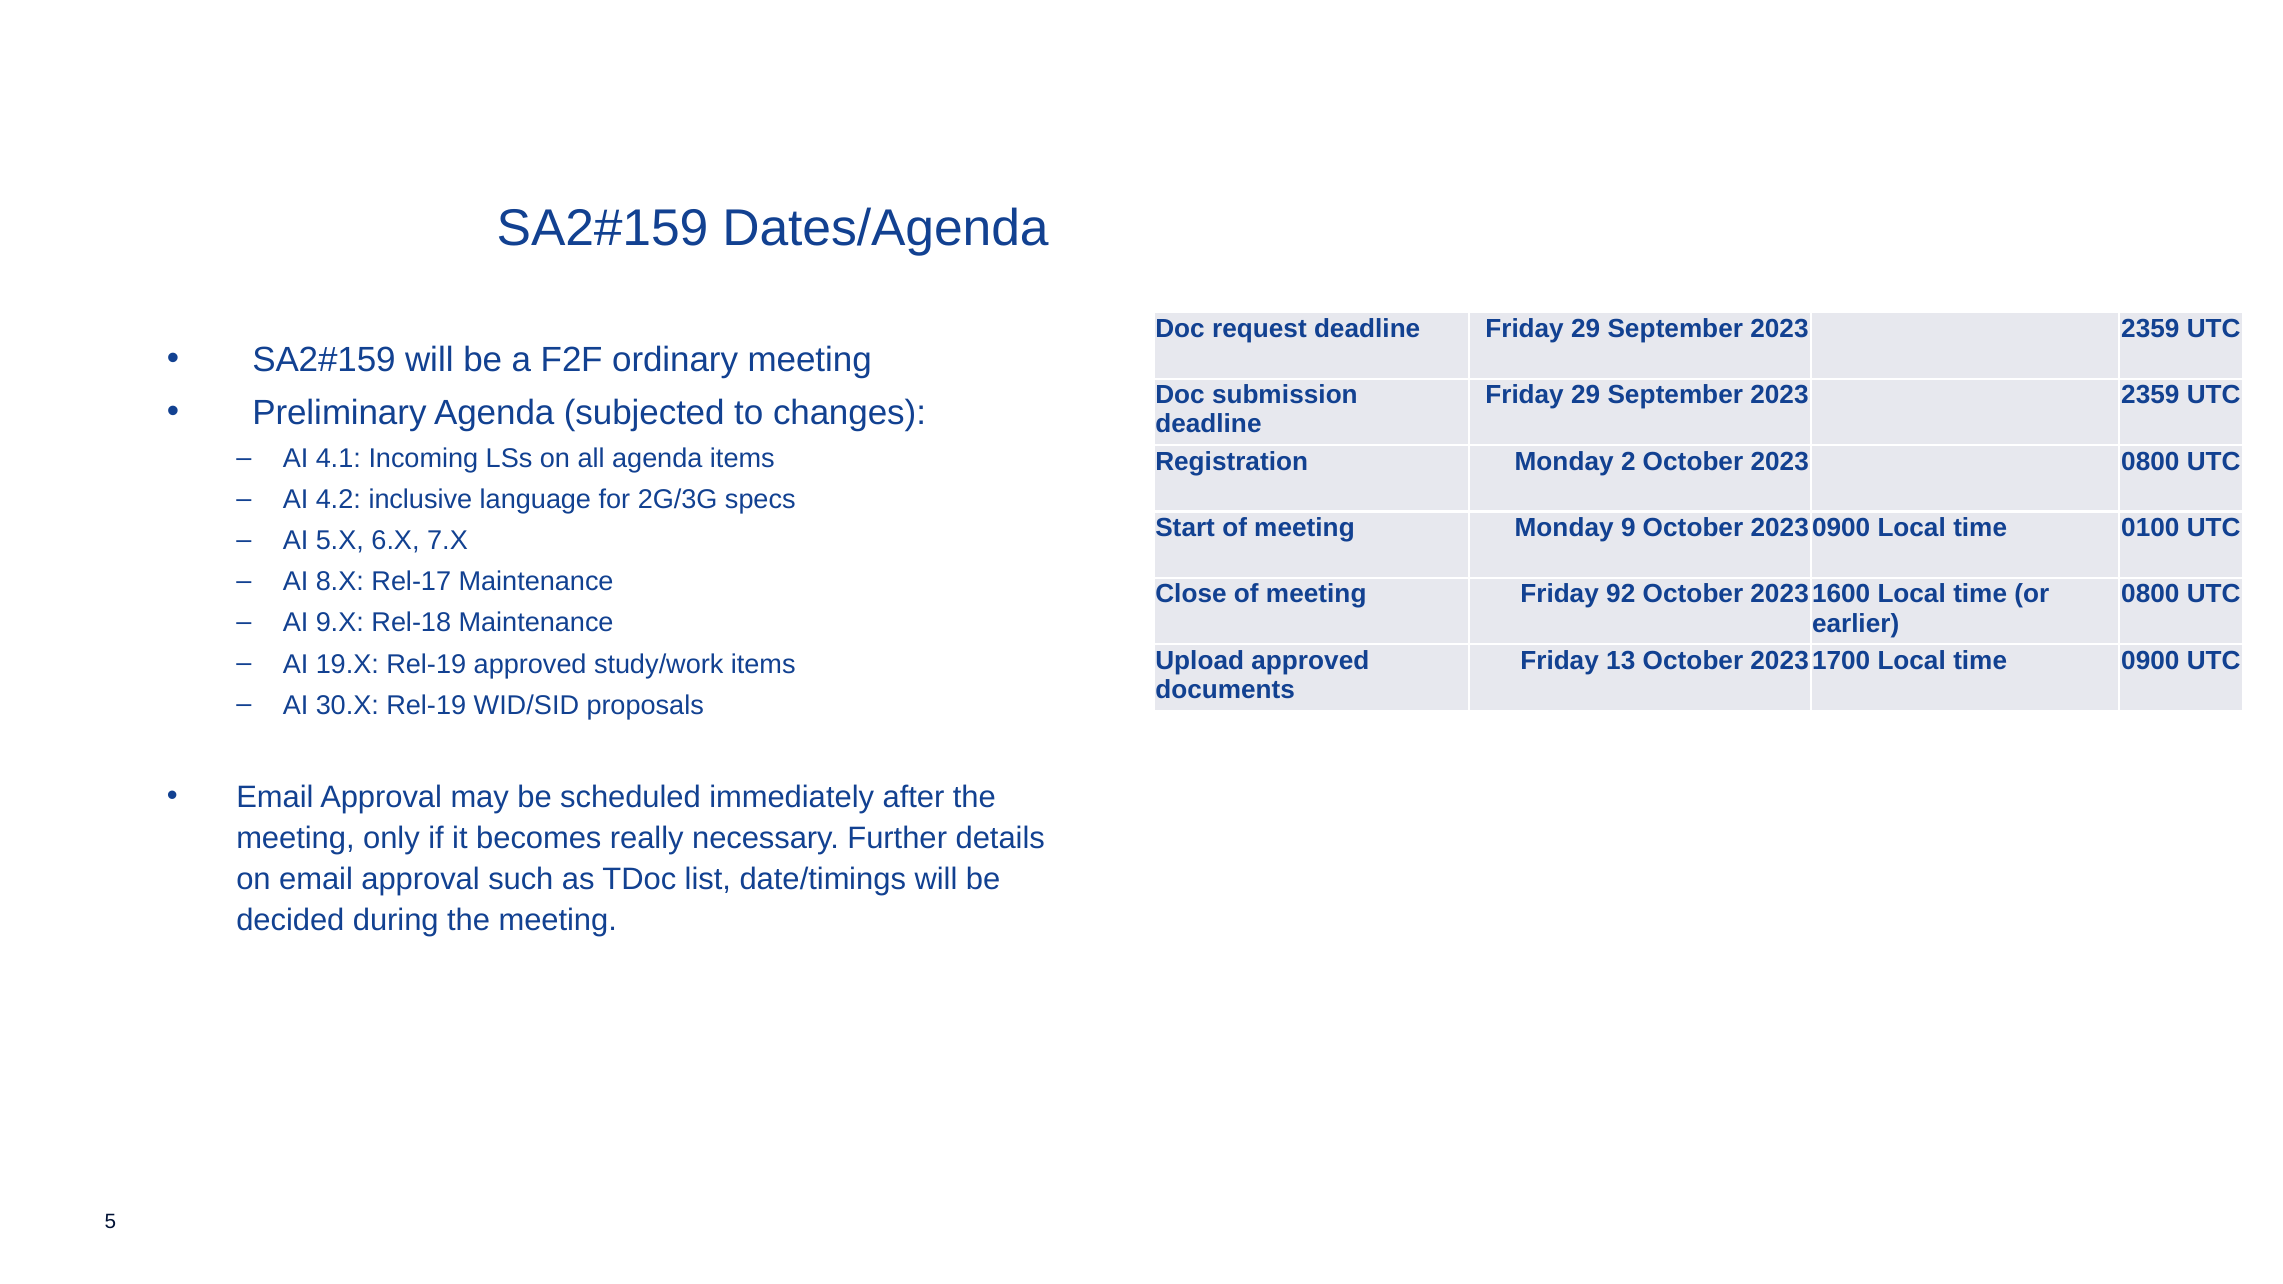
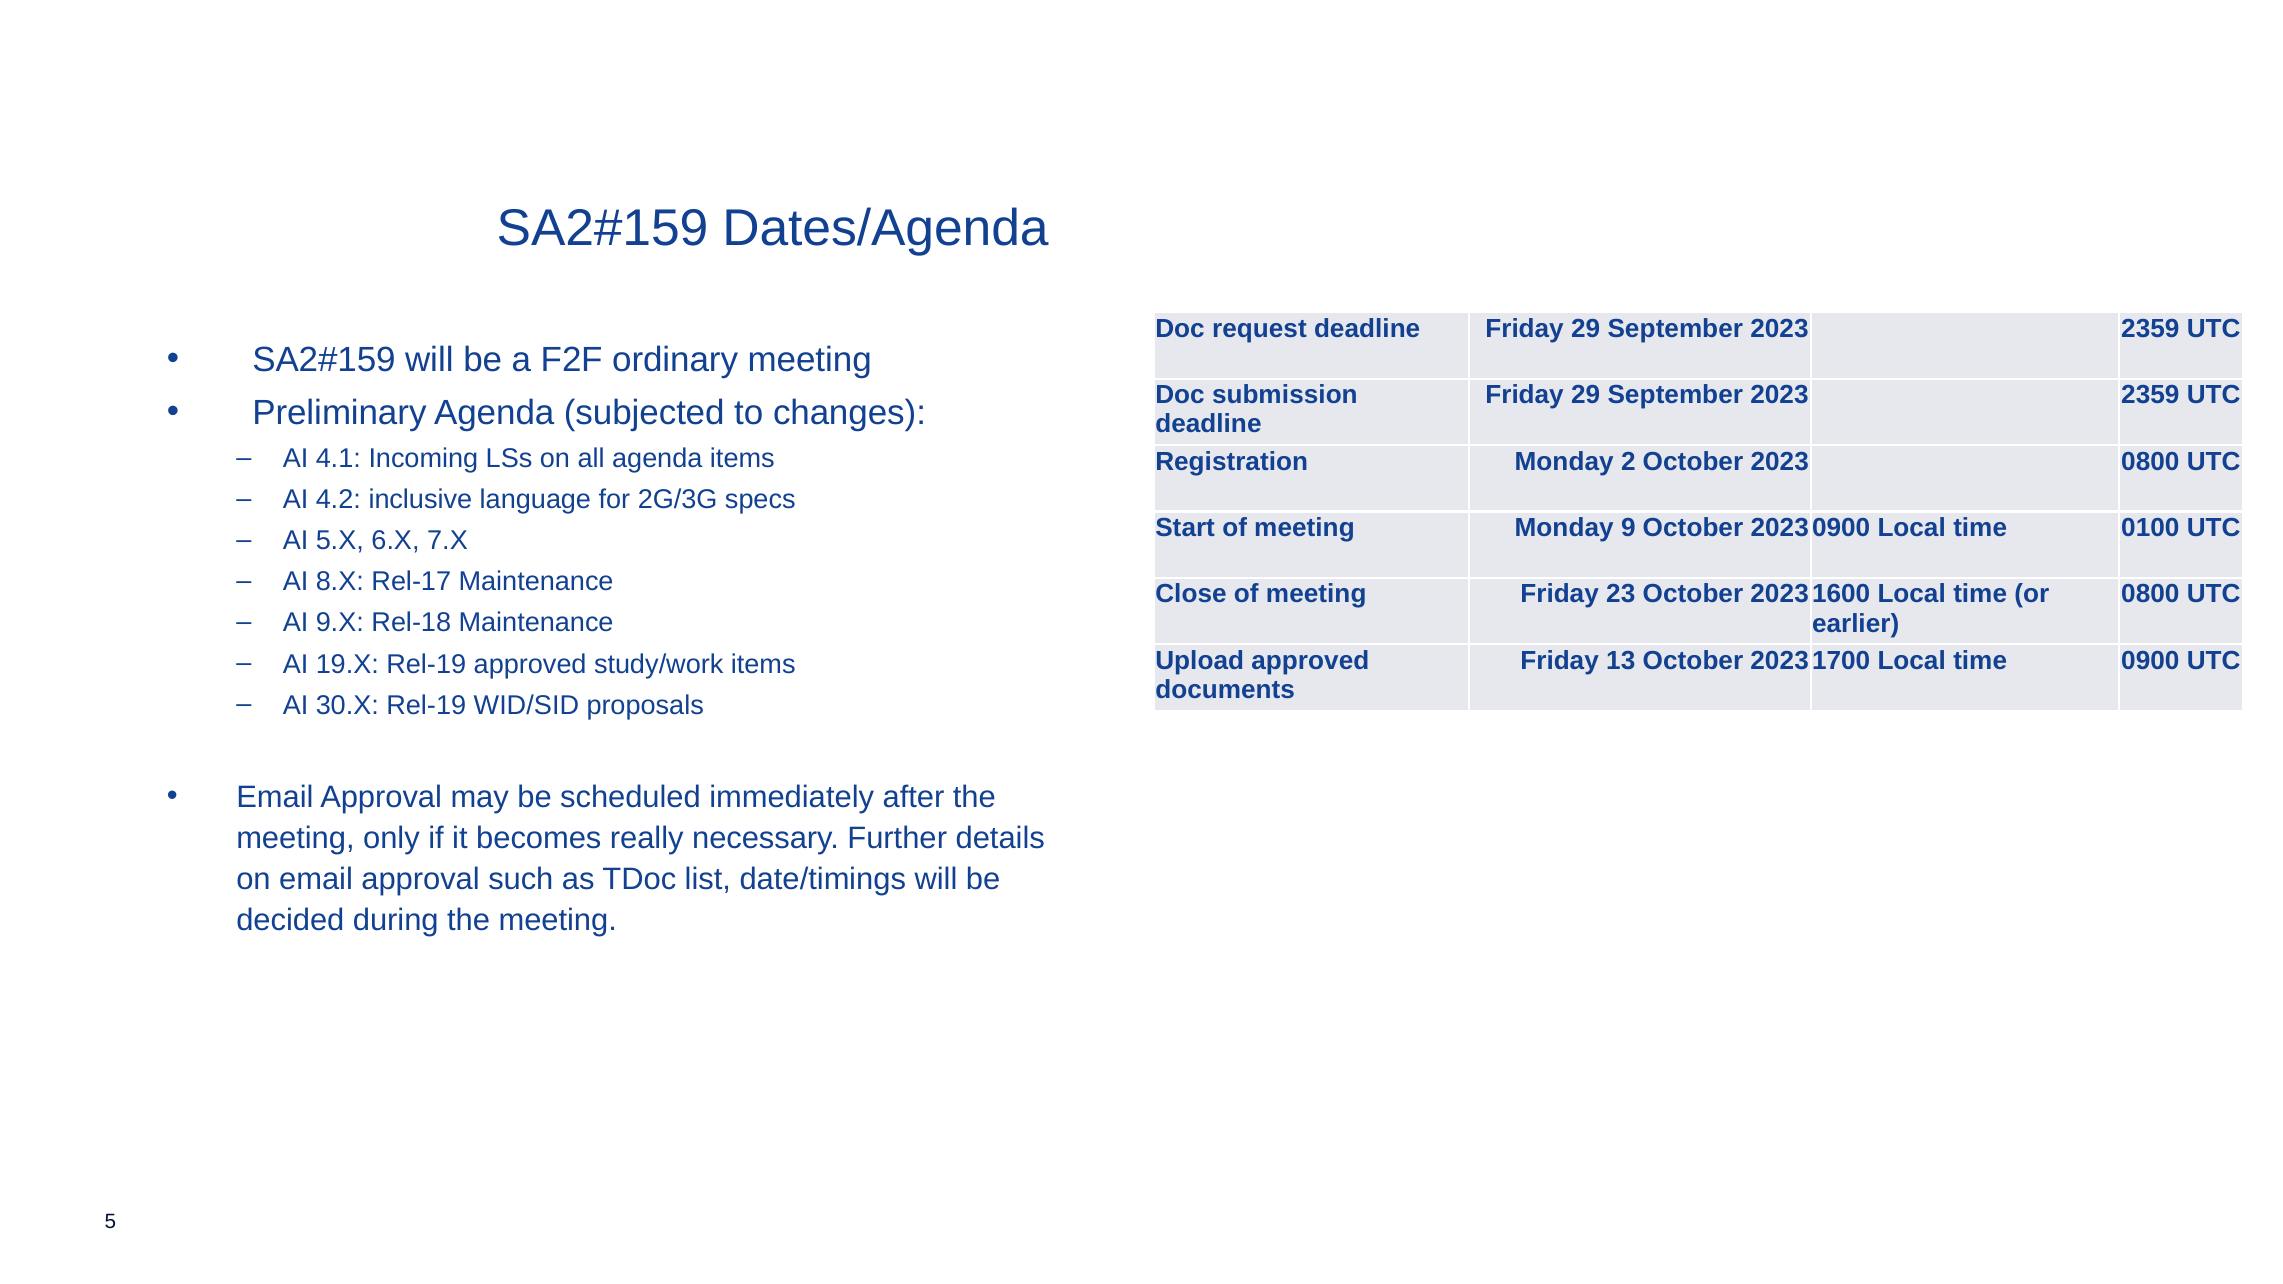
92: 92 -> 23
